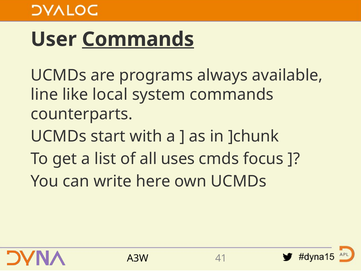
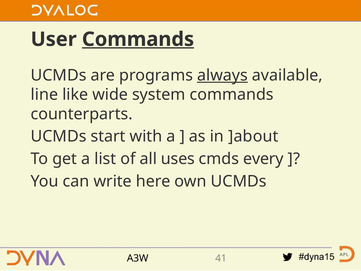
always underline: none -> present
local: local -> wide
]chunk: ]chunk -> ]about
focus: focus -> every
